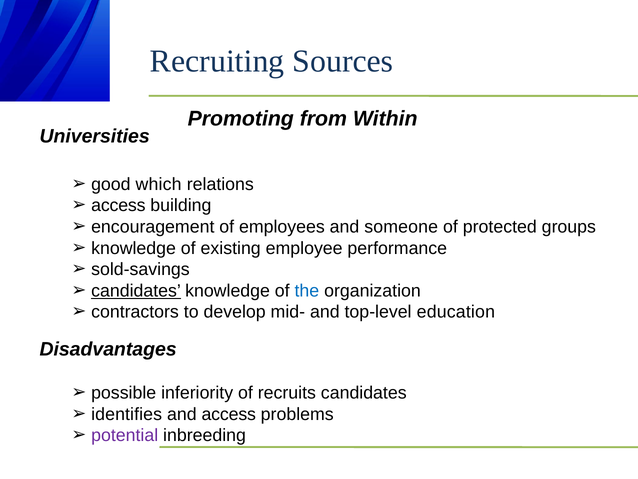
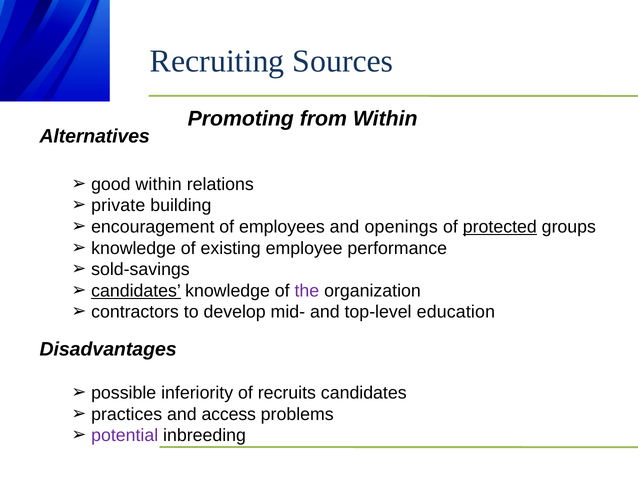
Universities: Universities -> Alternatives
good which: which -> within
access at (118, 205): access -> private
someone: someone -> openings
protected underline: none -> present
the colour: blue -> purple
identifies: identifies -> practices
